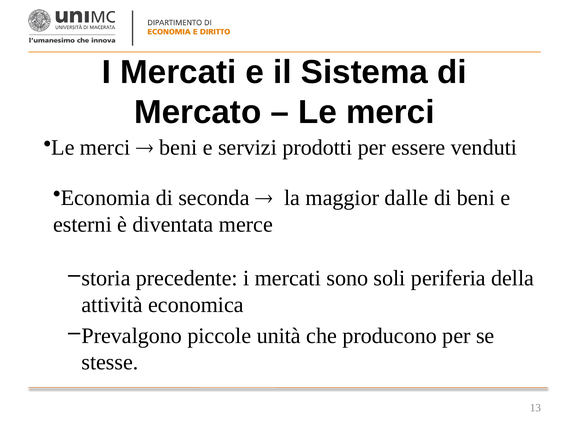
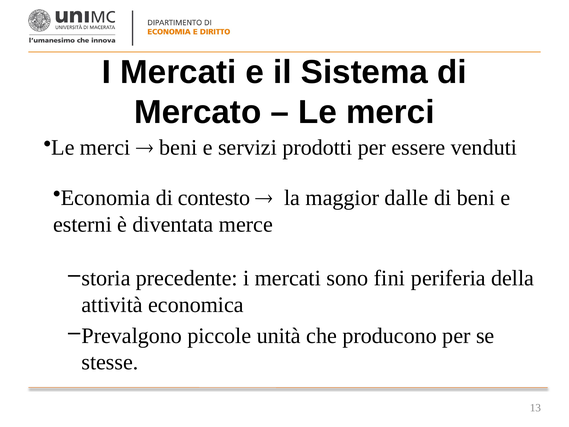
seconda: seconda -> contesto
soli: soli -> fini
